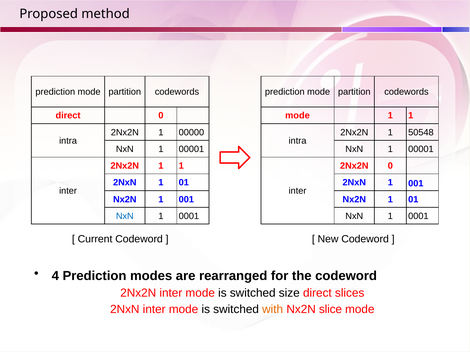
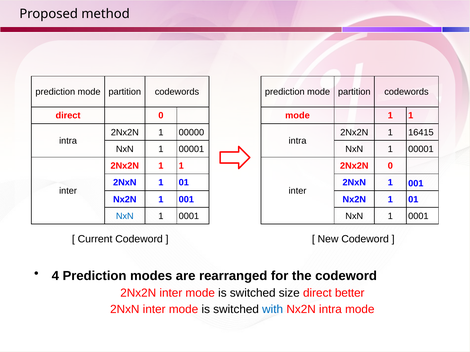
50548: 50548 -> 16415
slices: slices -> better
with colour: orange -> blue
Nx2N slice: slice -> intra
